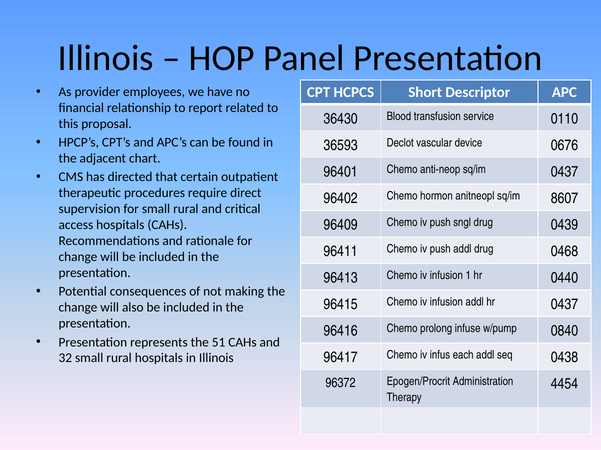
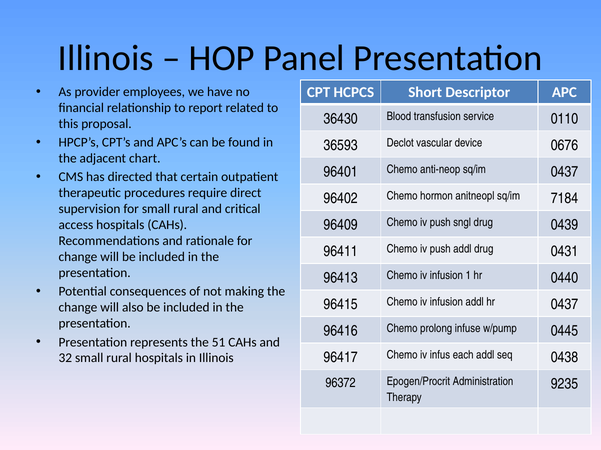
8607: 8607 -> 7184
0468: 0468 -> 0431
0840: 0840 -> 0445
4454: 4454 -> 9235
